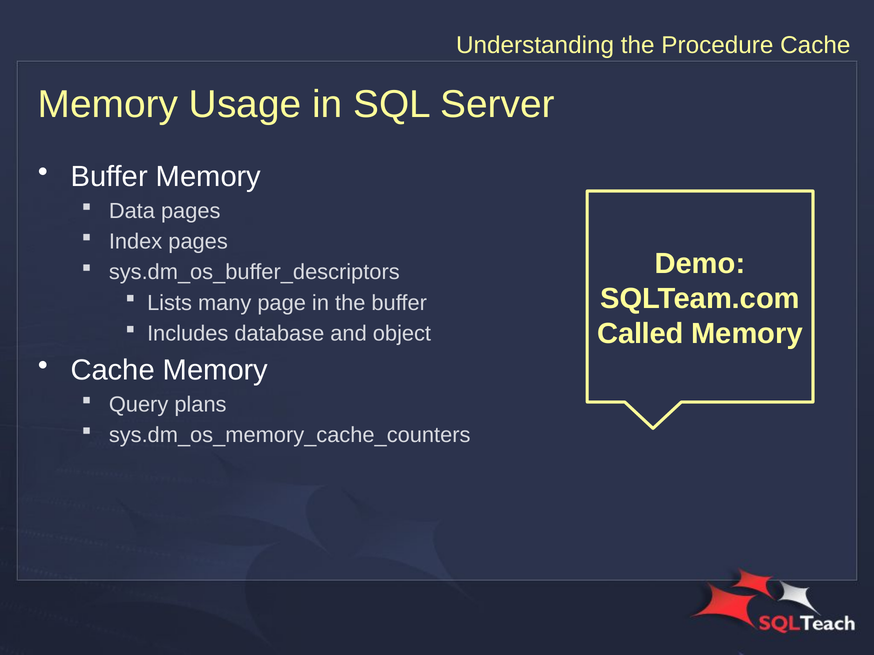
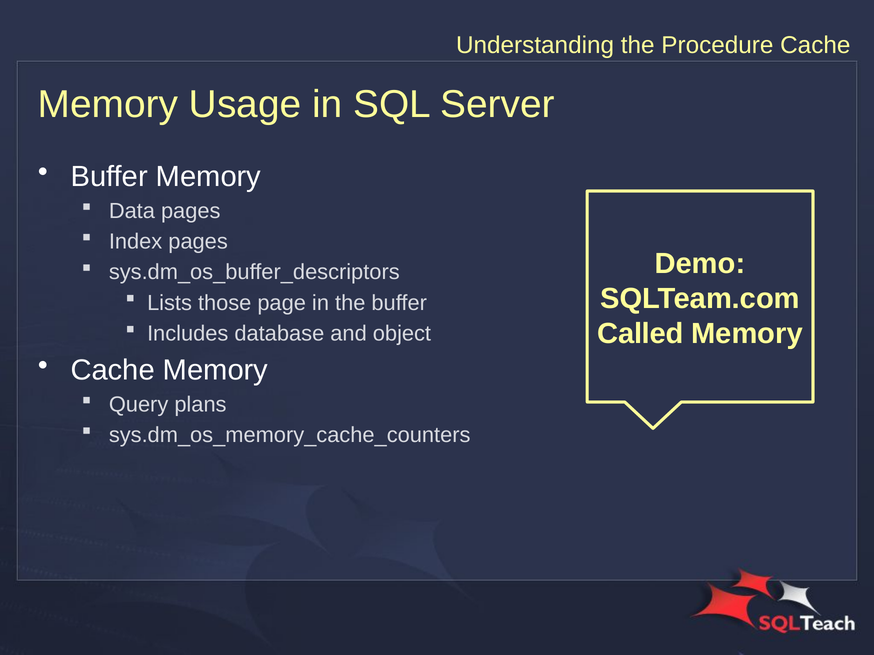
many: many -> those
